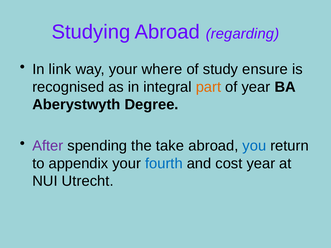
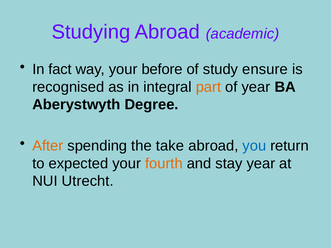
regarding: regarding -> academic
link: link -> fact
where: where -> before
After colour: purple -> orange
appendix: appendix -> expected
fourth colour: blue -> orange
cost: cost -> stay
